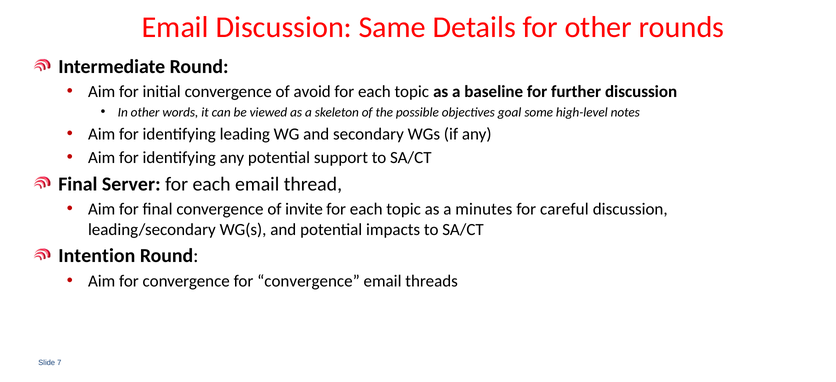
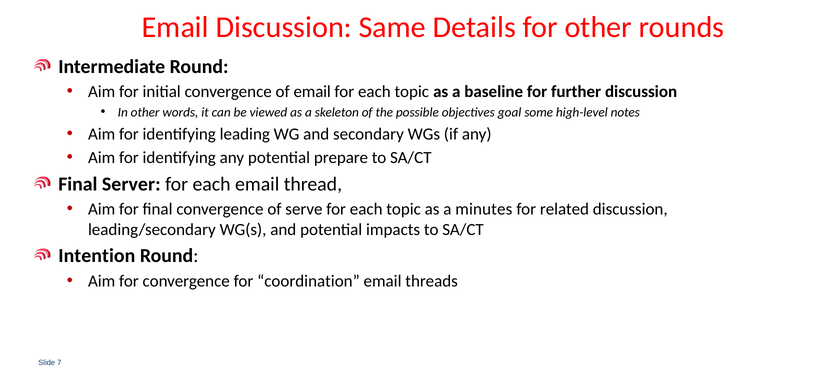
of avoid: avoid -> email
support: support -> prepare
invite: invite -> serve
careful: careful -> related
convergence for convergence: convergence -> coordination
